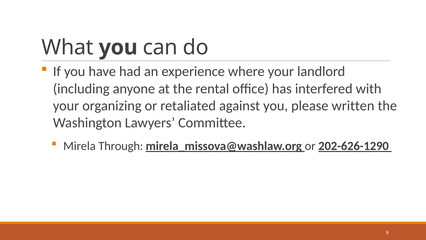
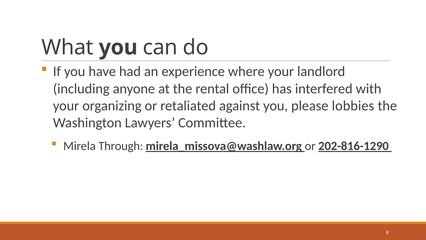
written: written -> lobbies
202-626-1290: 202-626-1290 -> 202-816-1290
